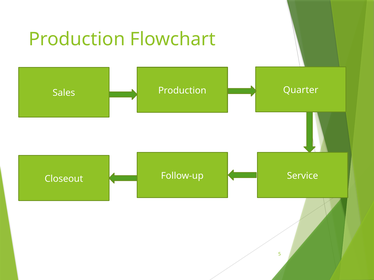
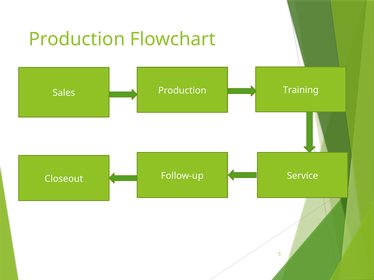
Quarter: Quarter -> Training
